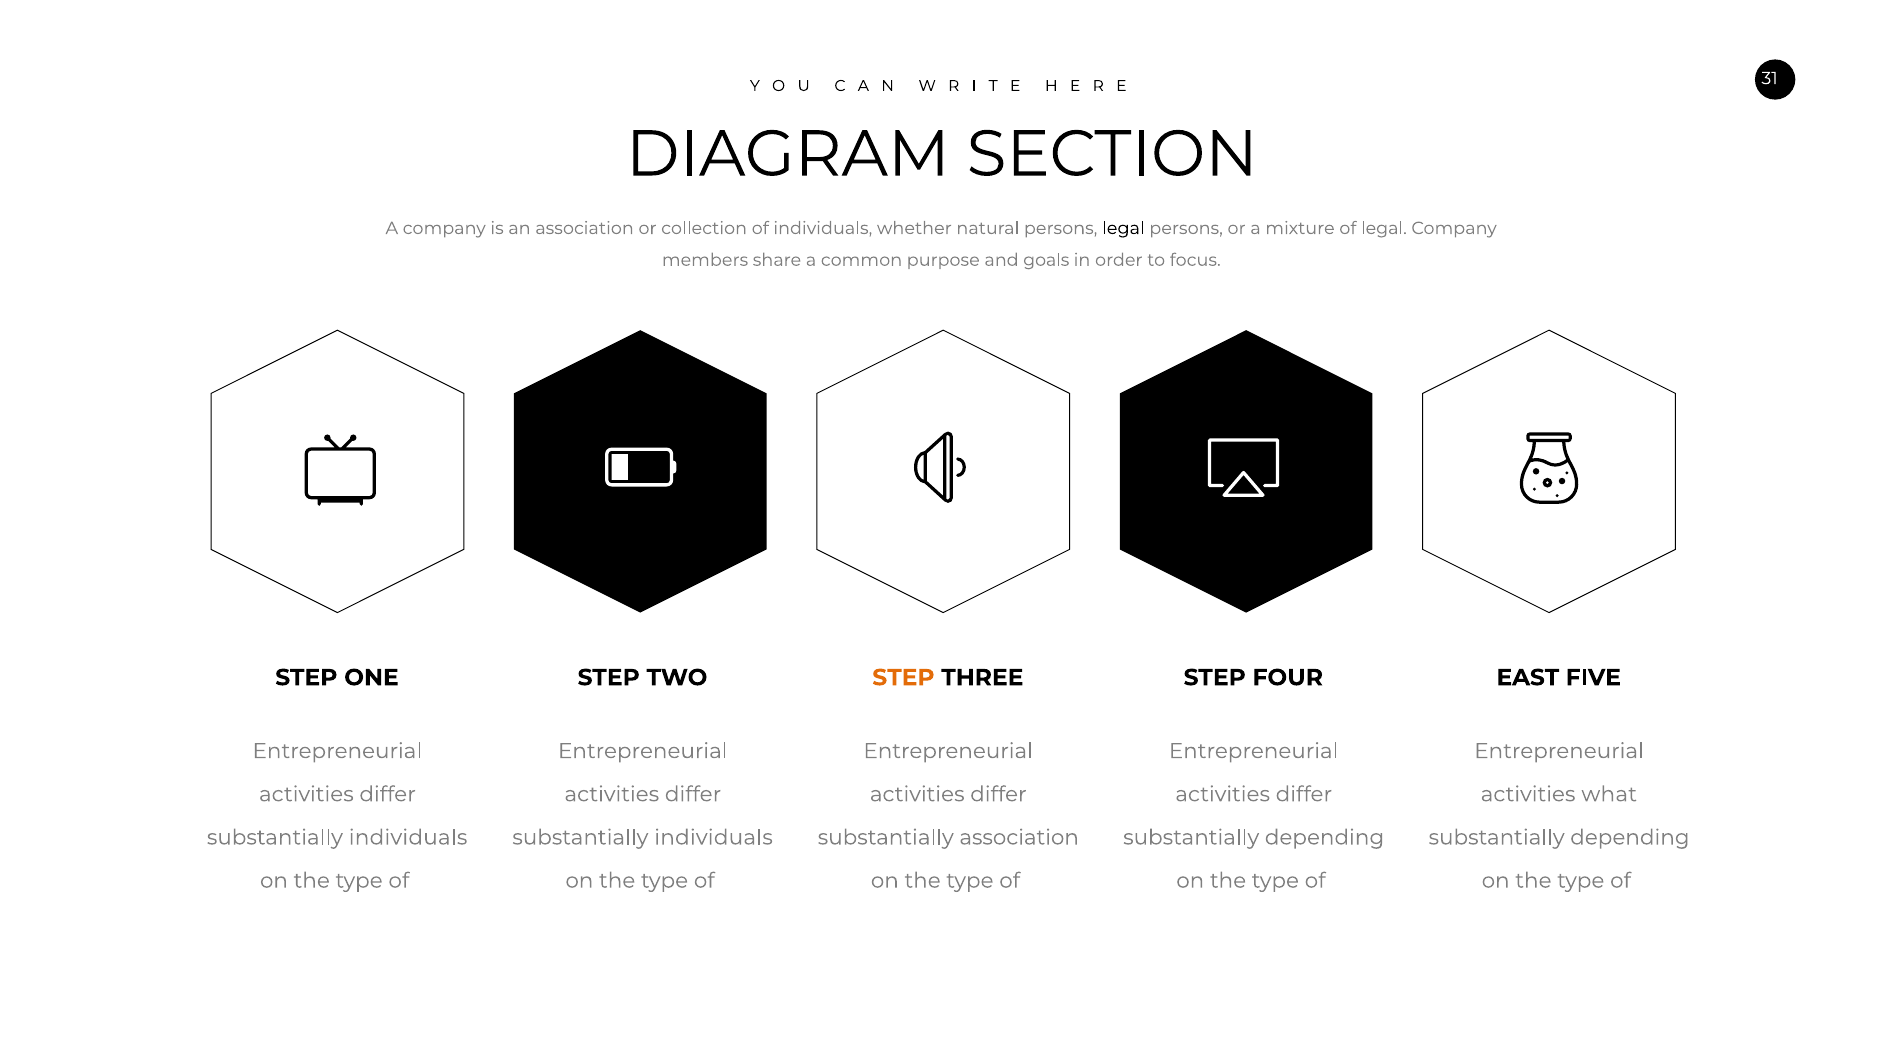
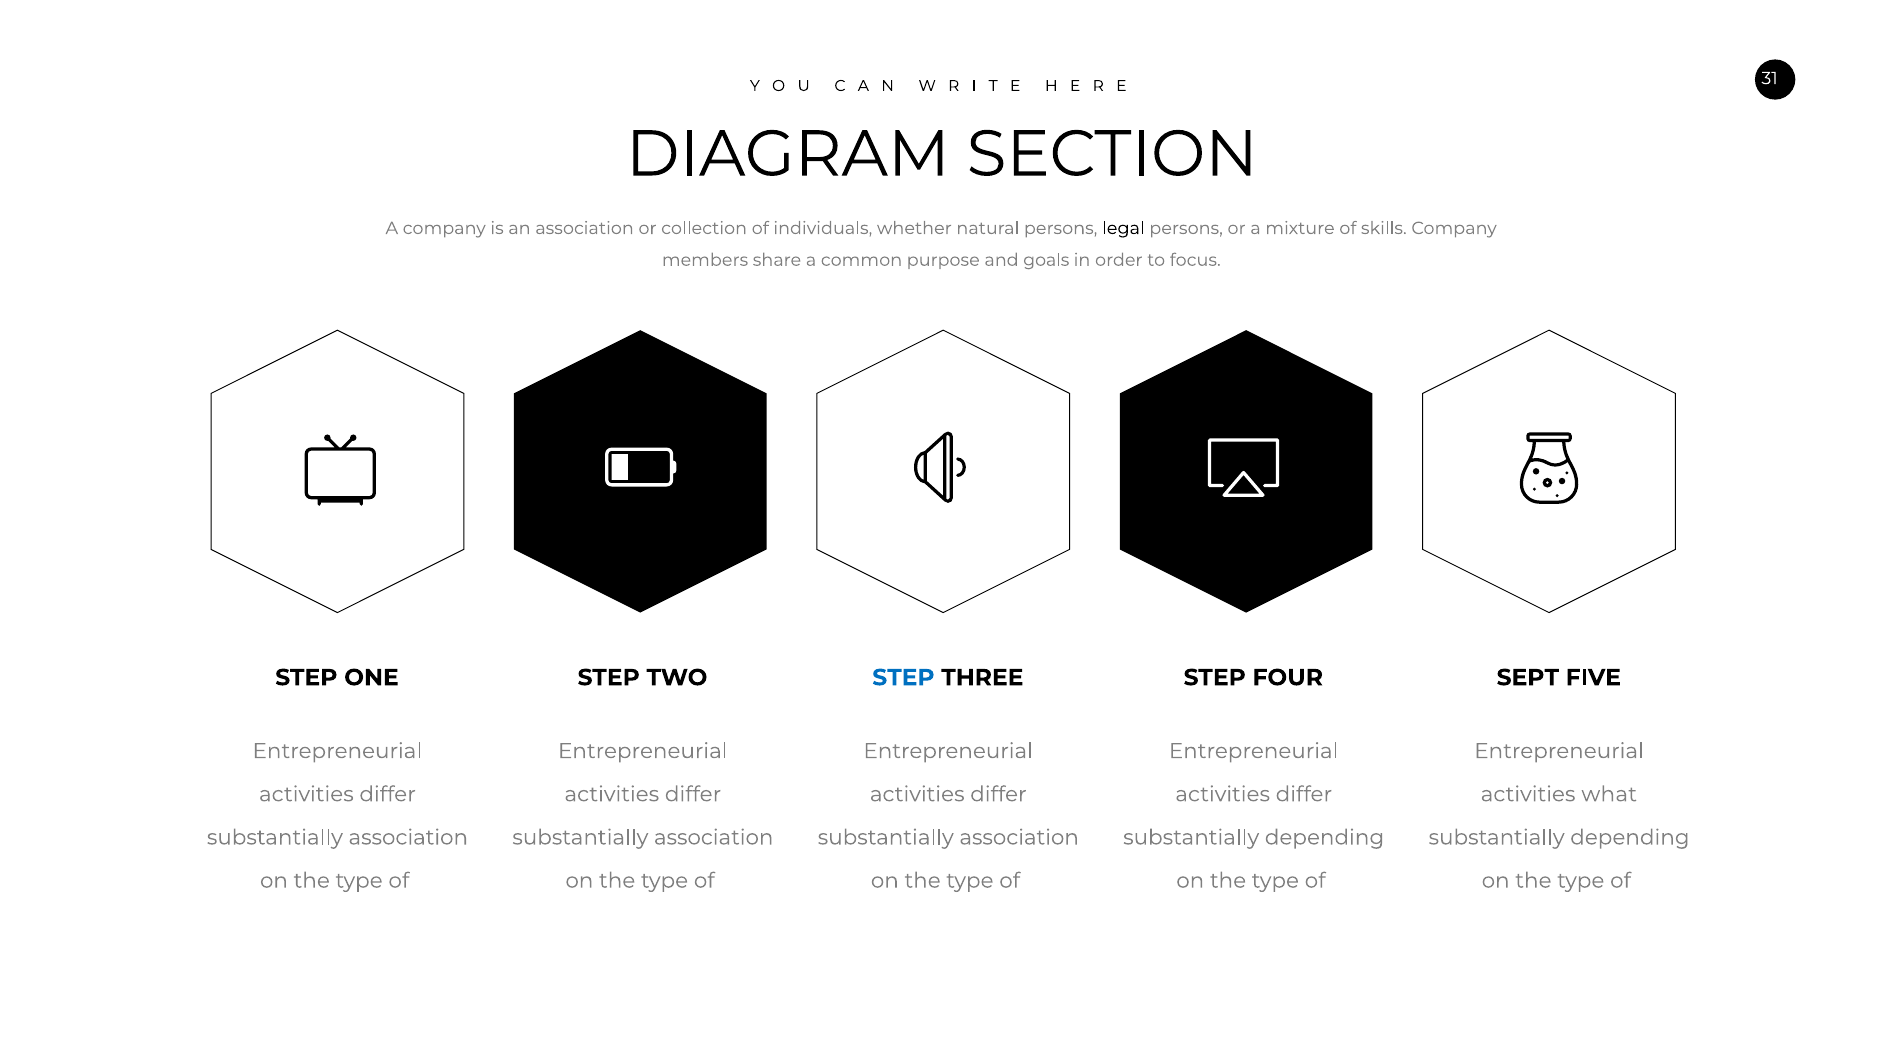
of legal: legal -> skills
STEP at (903, 677) colour: orange -> blue
EAST: EAST -> SEPT
individuals at (408, 837): individuals -> association
individuals at (714, 837): individuals -> association
